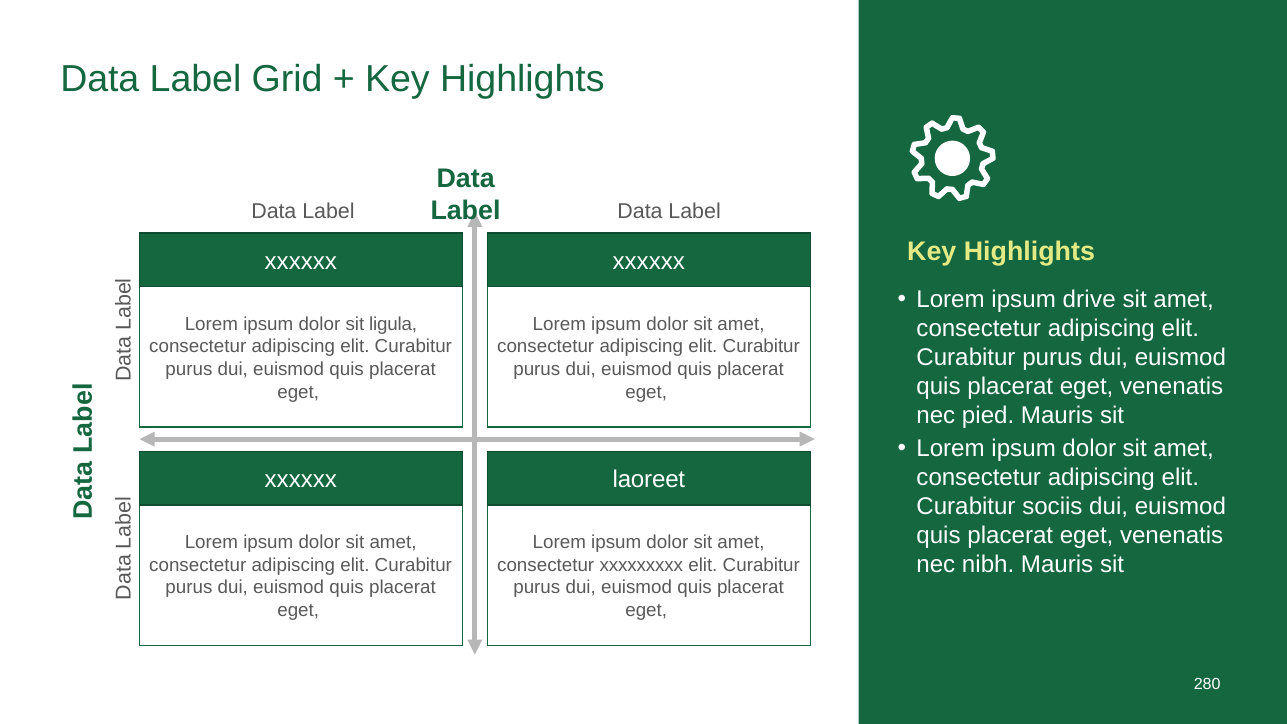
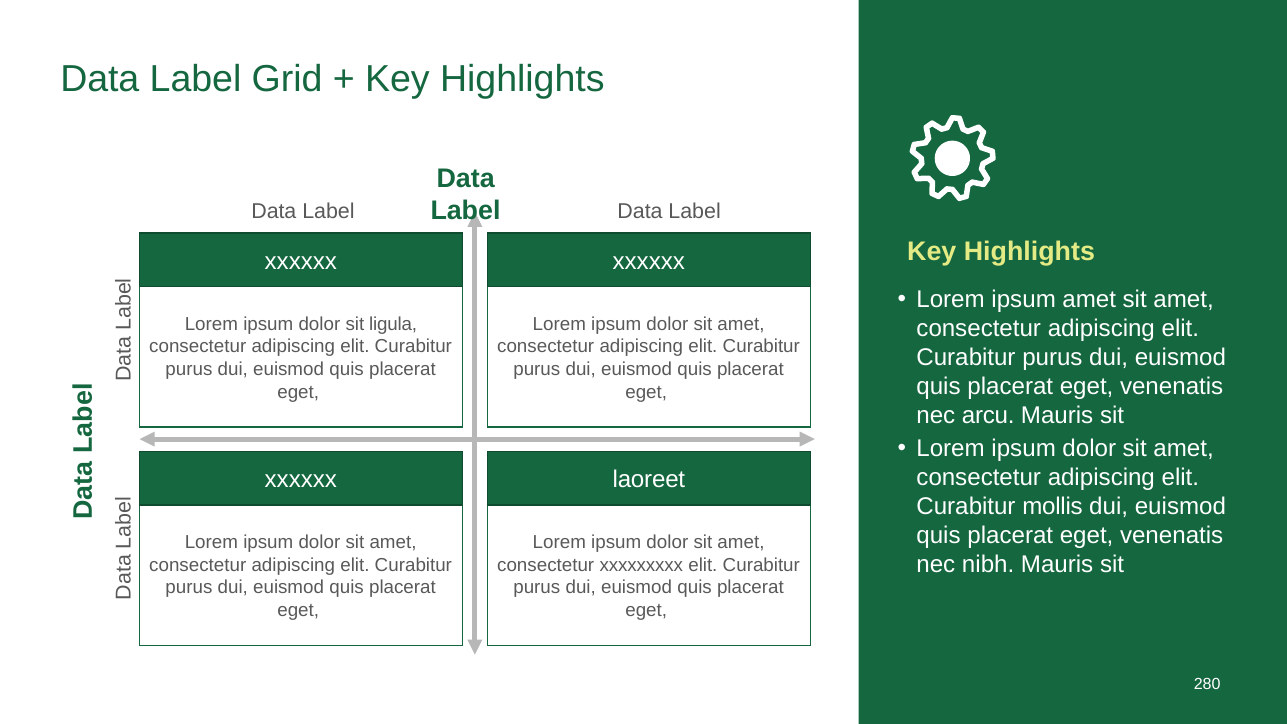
ipsum drive: drive -> amet
pied: pied -> arcu
sociis: sociis -> mollis
